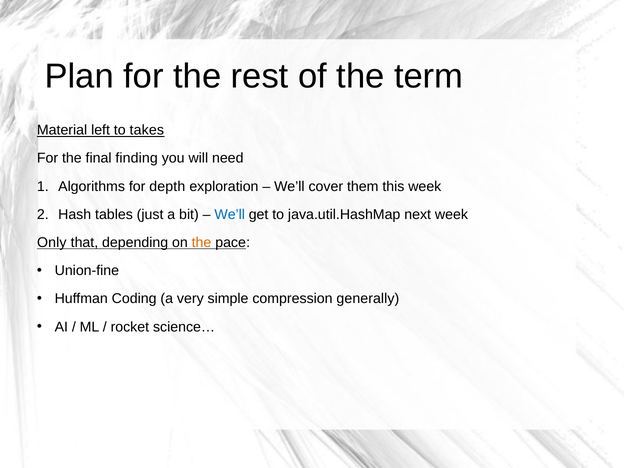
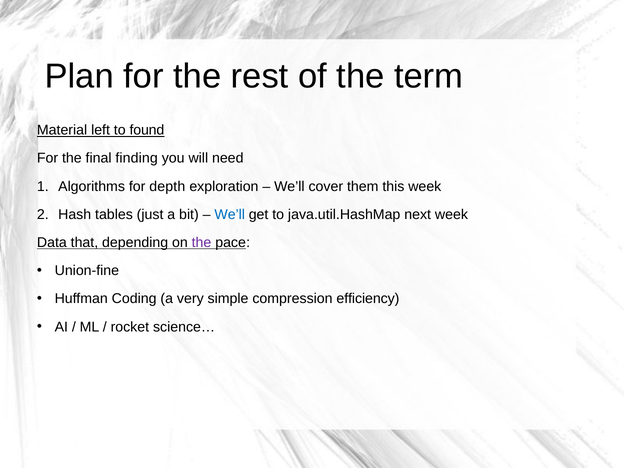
takes: takes -> found
Only: Only -> Data
the at (202, 243) colour: orange -> purple
generally: generally -> efficiency
